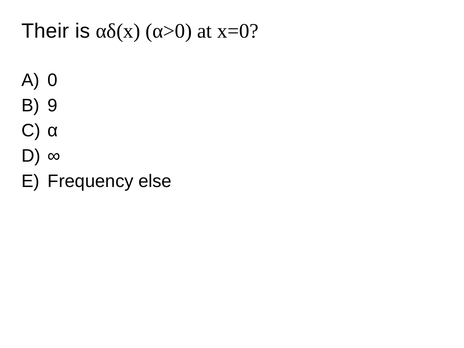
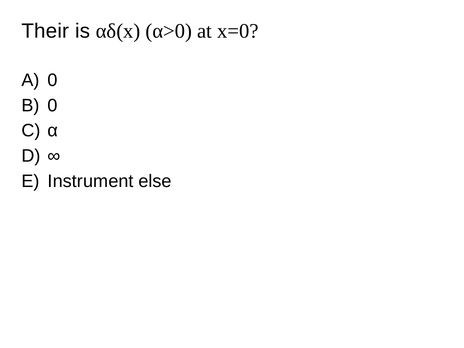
9 at (53, 105): 9 -> 0
Frequency: Frequency -> Instrument
